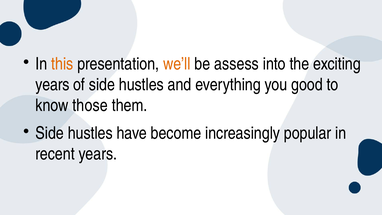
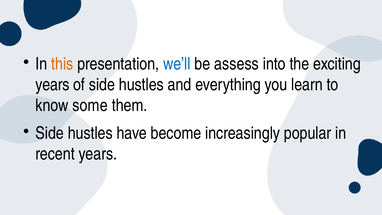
we’ll colour: orange -> blue
good: good -> learn
those: those -> some
